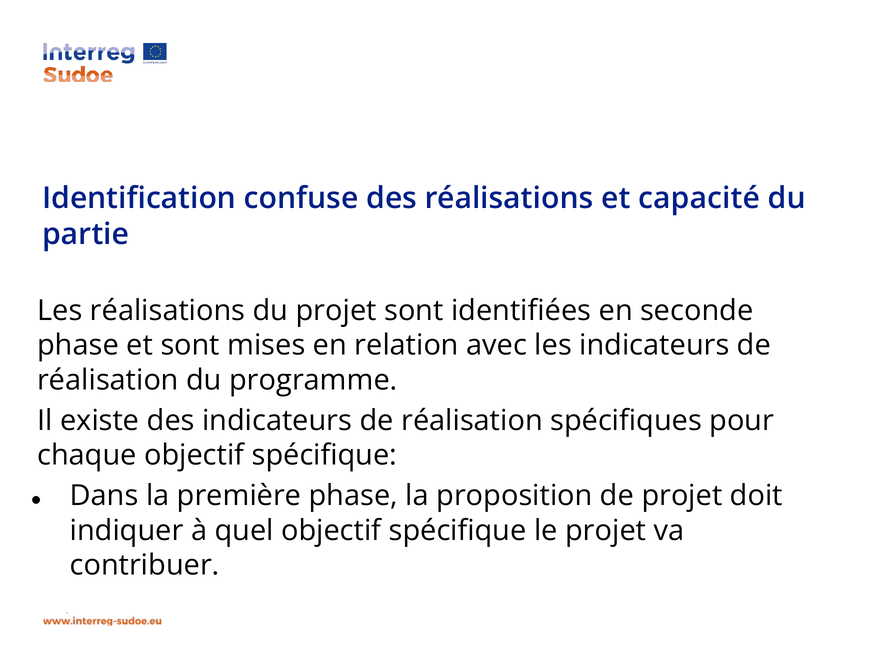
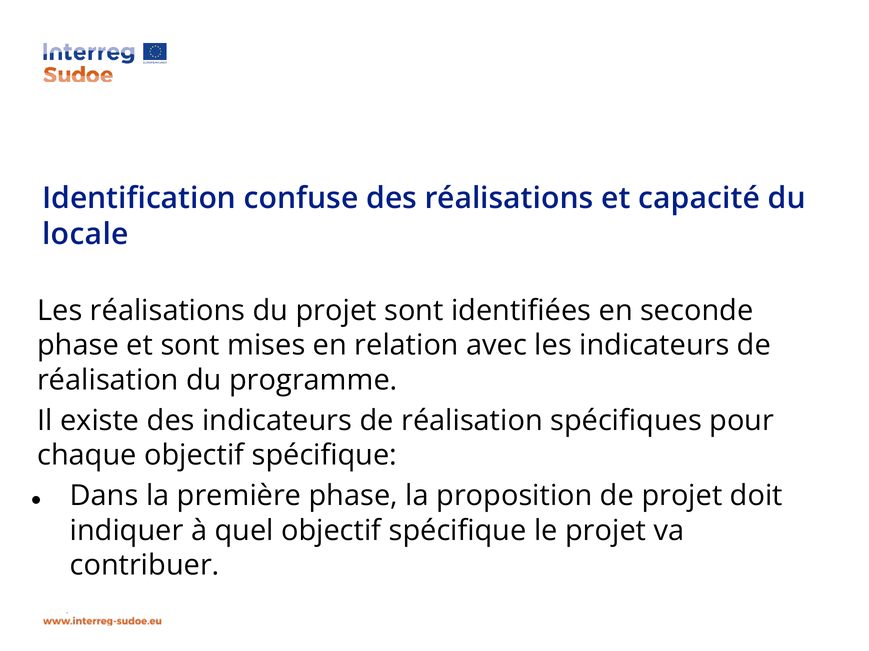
partie: partie -> locale
